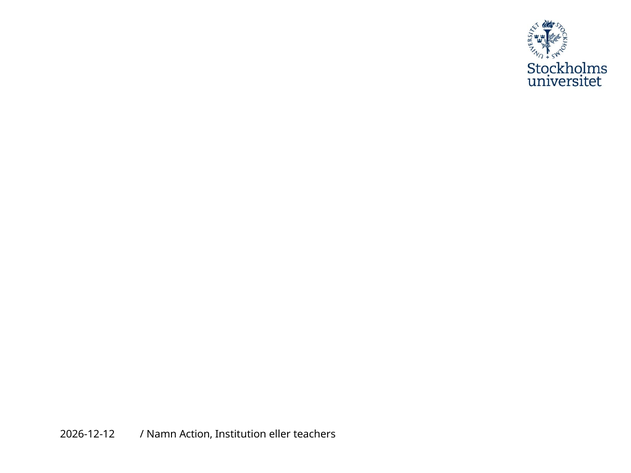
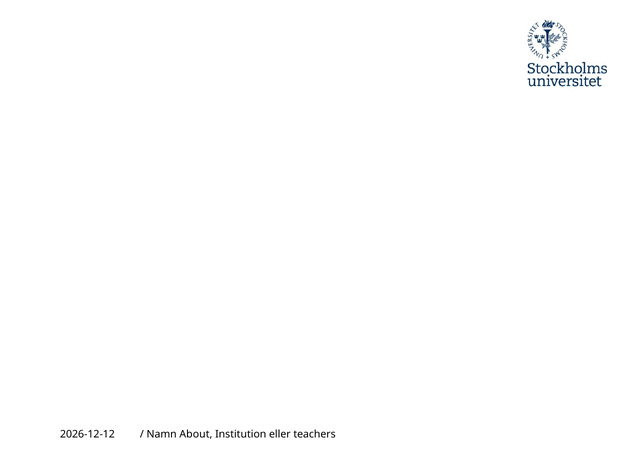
Action: Action -> About
